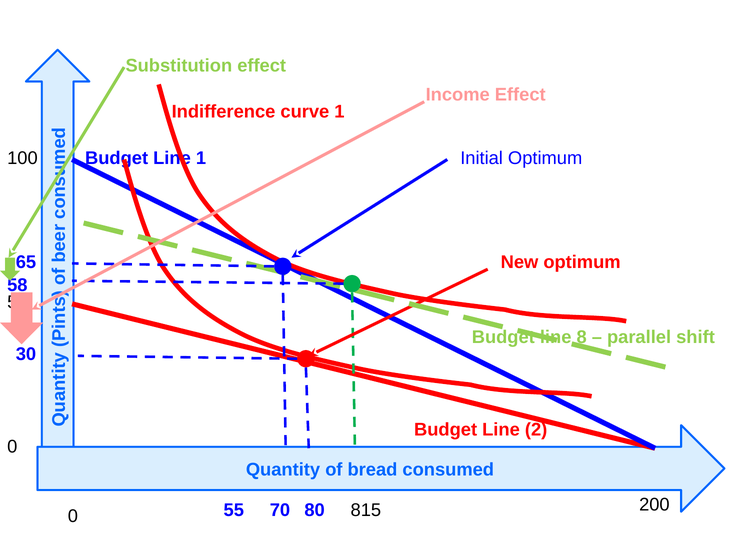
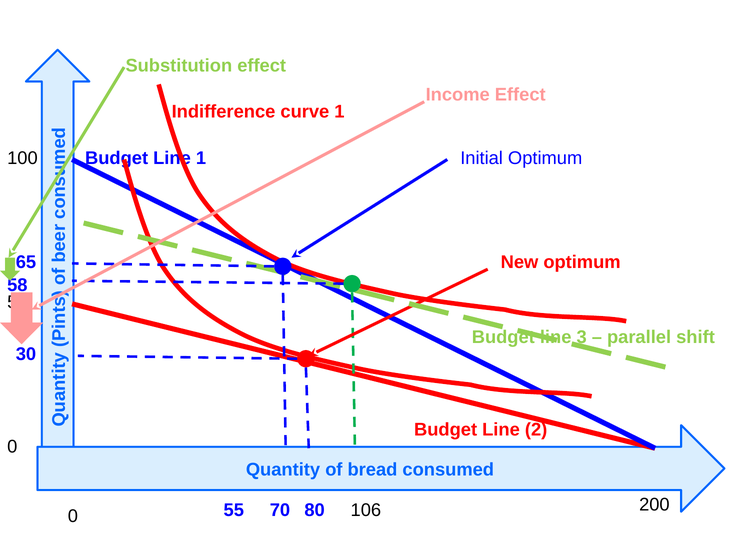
8: 8 -> 3
815: 815 -> 106
